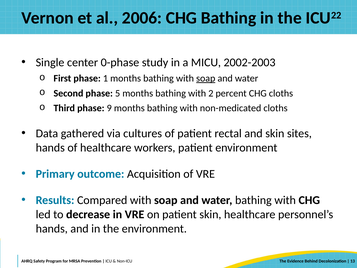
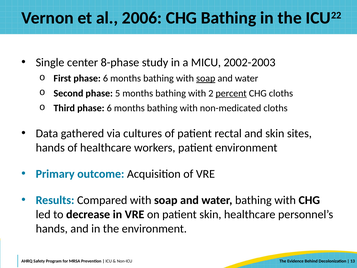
0-phase: 0-phase -> 8-phase
First phase 1: 1 -> 6
percent underline: none -> present
Third phase 9: 9 -> 6
